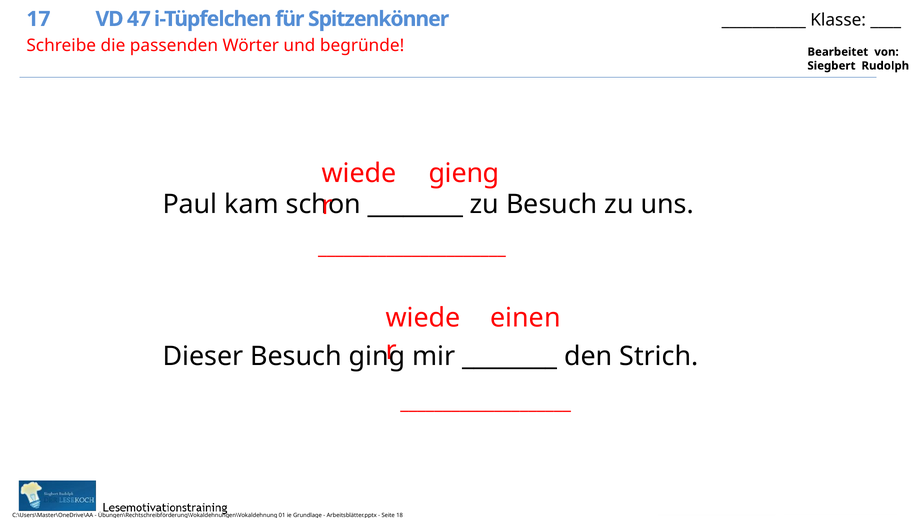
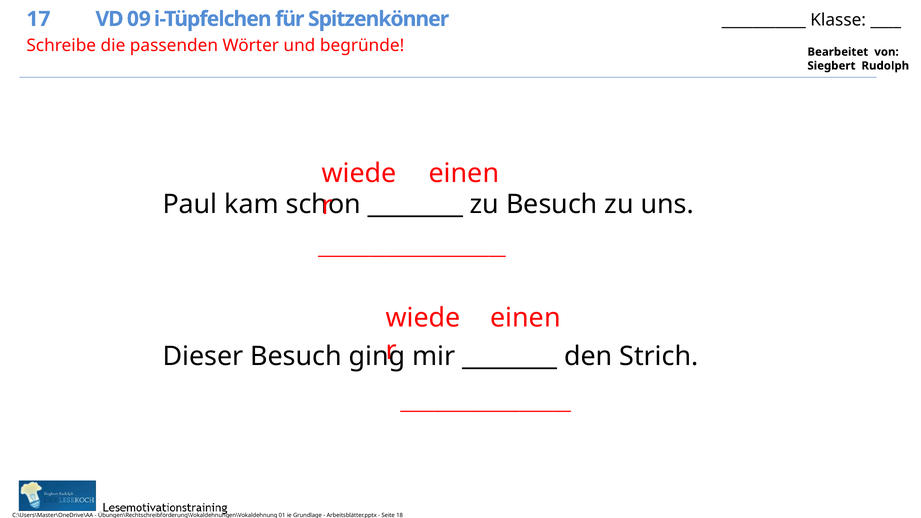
47: 47 -> 09
gieng at (464, 173): gieng -> einen
